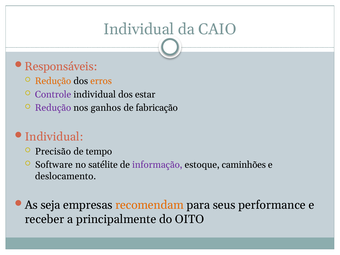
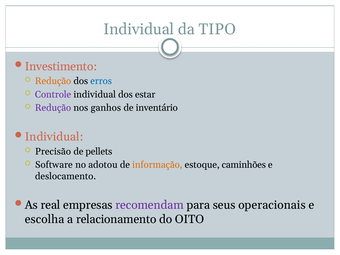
CAIO: CAIO -> TIPO
Responsáveis: Responsáveis -> Investimento
erros colour: orange -> blue
fabricação: fabricação -> inventário
tempo: tempo -> pellets
satélite: satélite -> adotou
informação colour: purple -> orange
seja: seja -> real
recomendam colour: orange -> purple
performance: performance -> operacionais
receber: receber -> escolha
principalmente: principalmente -> relacionamento
